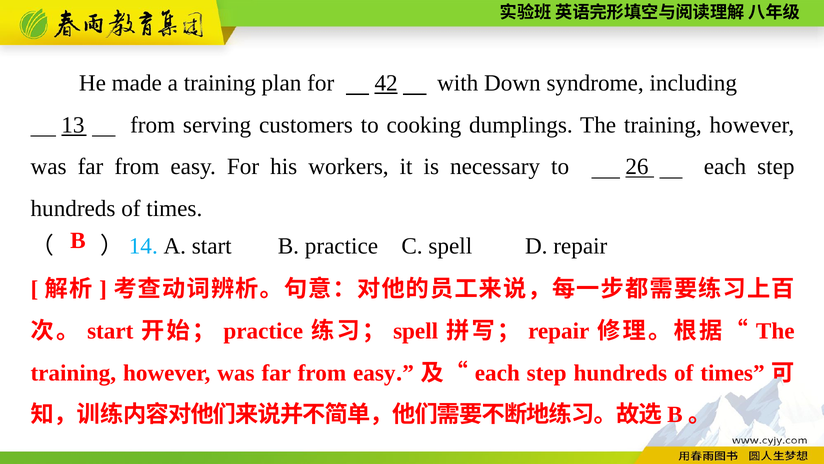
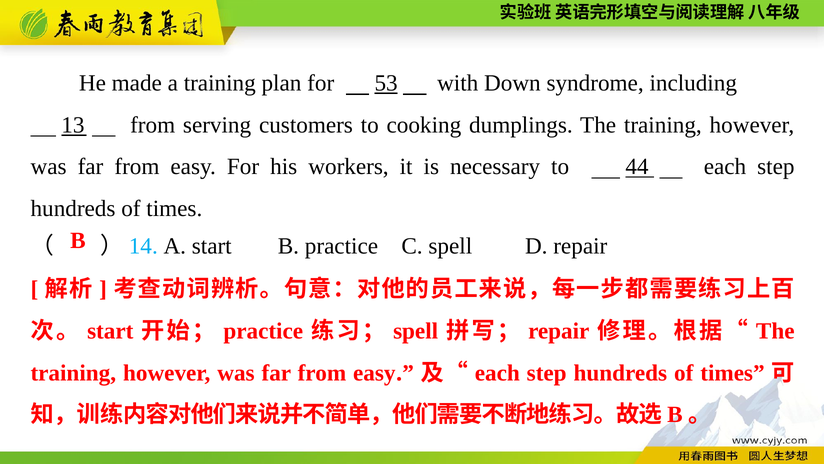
42: 42 -> 53
26: 26 -> 44
